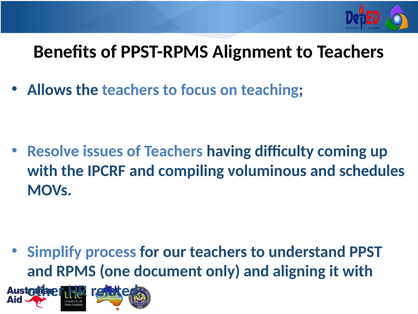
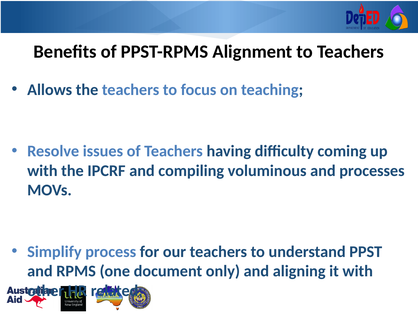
schedules: schedules -> processes
